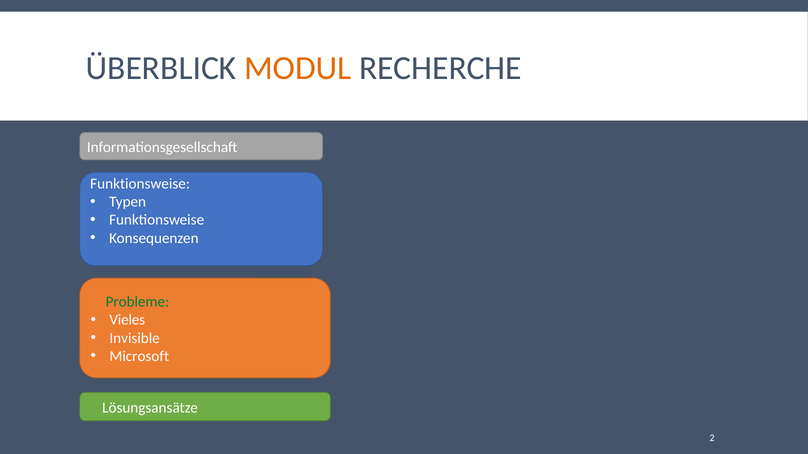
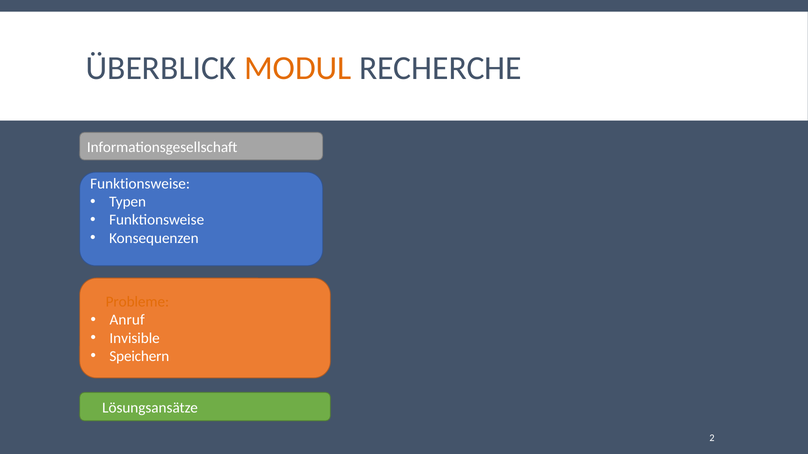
Probleme colour: green -> orange
Vieles: Vieles -> Anruf
Microsoft: Microsoft -> Speichern
